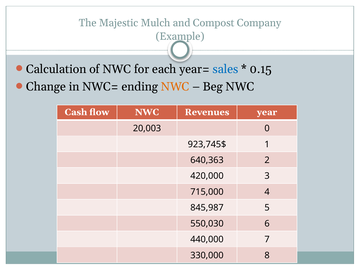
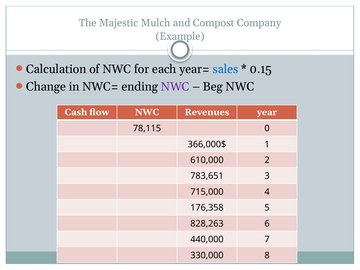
NWC at (175, 87) colour: orange -> purple
20,003: 20,003 -> 78,115
923,745$: 923,745$ -> 366,000$
640,363: 640,363 -> 610,000
420,000: 420,000 -> 783,651
845,987: 845,987 -> 176,358
550,030: 550,030 -> 828,263
